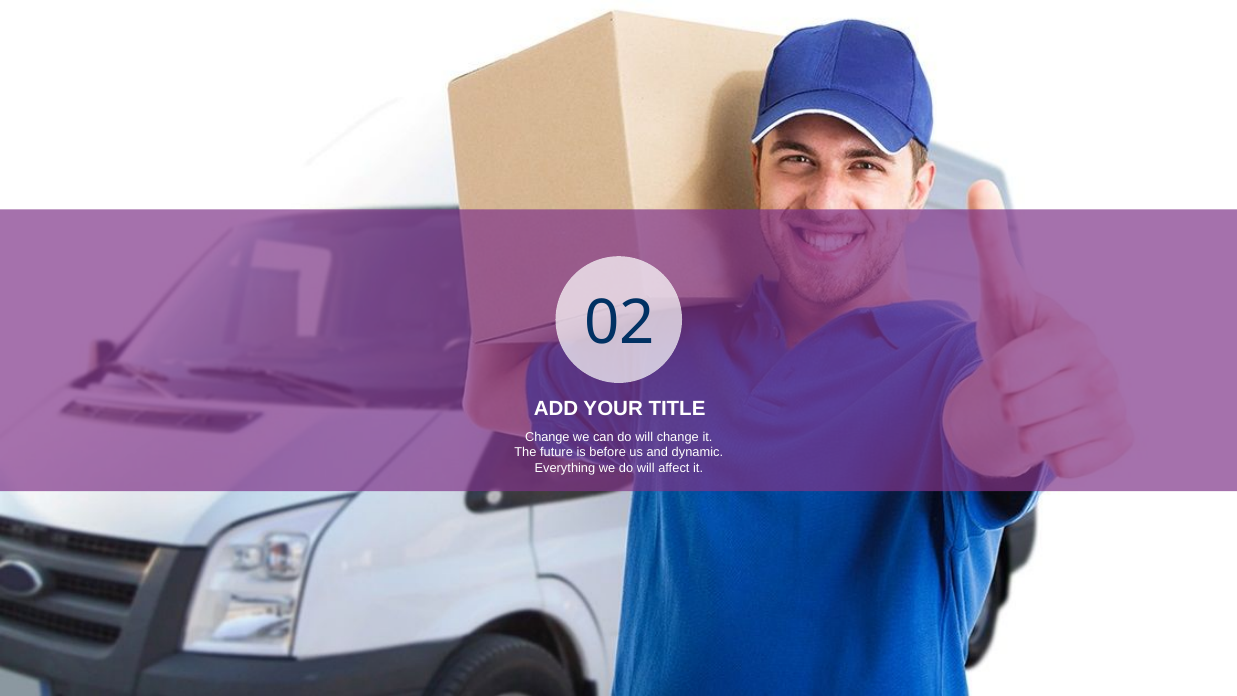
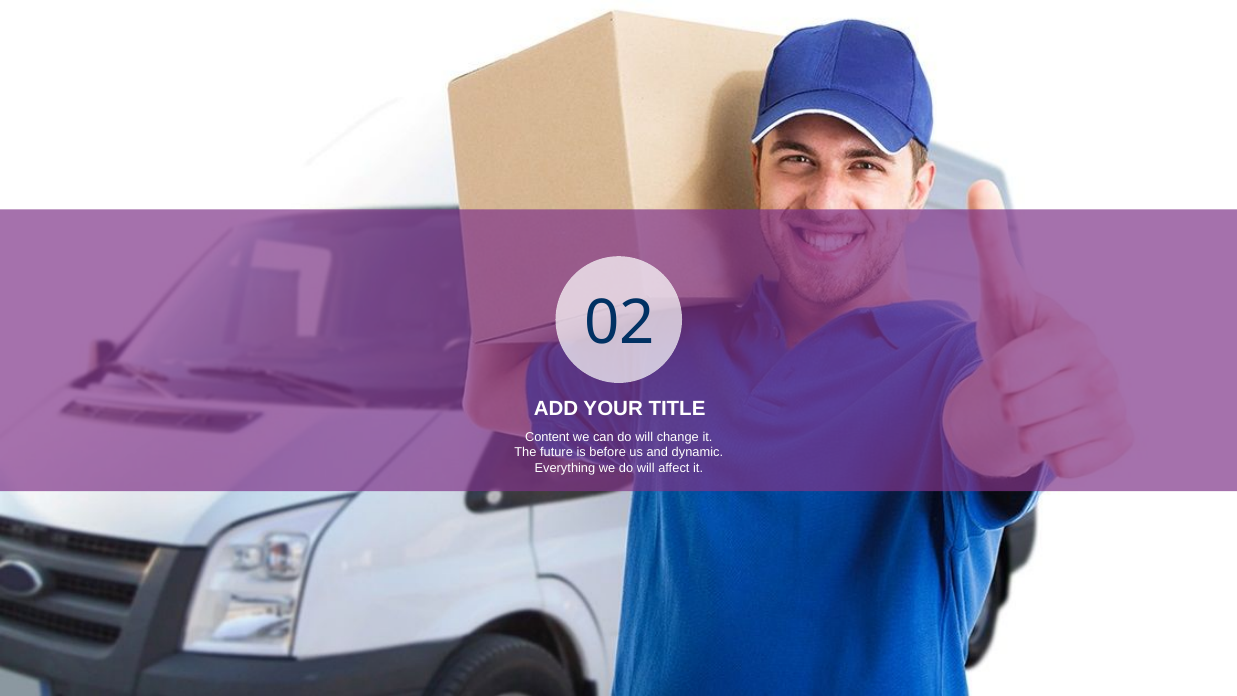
Change at (547, 437): Change -> Content
